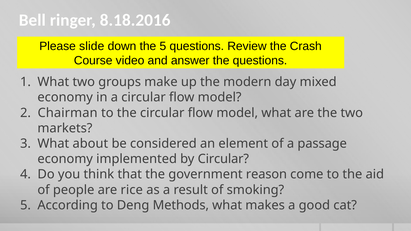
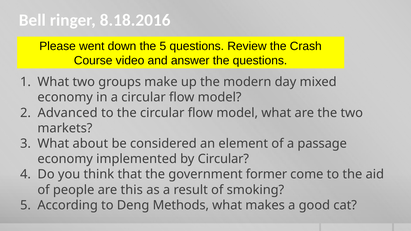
slide: slide -> went
Chairman: Chairman -> Advanced
reason: reason -> former
rice: rice -> this
